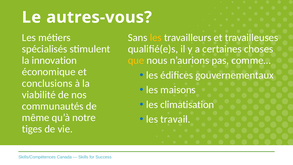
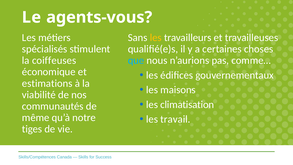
autres-vous: autres-vous -> agents-vous
innovation: innovation -> coiffeuses
que colour: yellow -> light blue
conclusions: conclusions -> estimations
